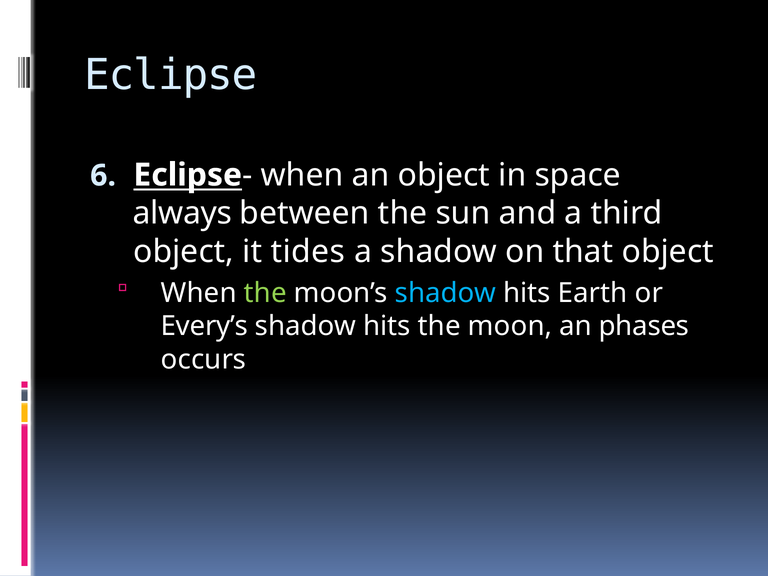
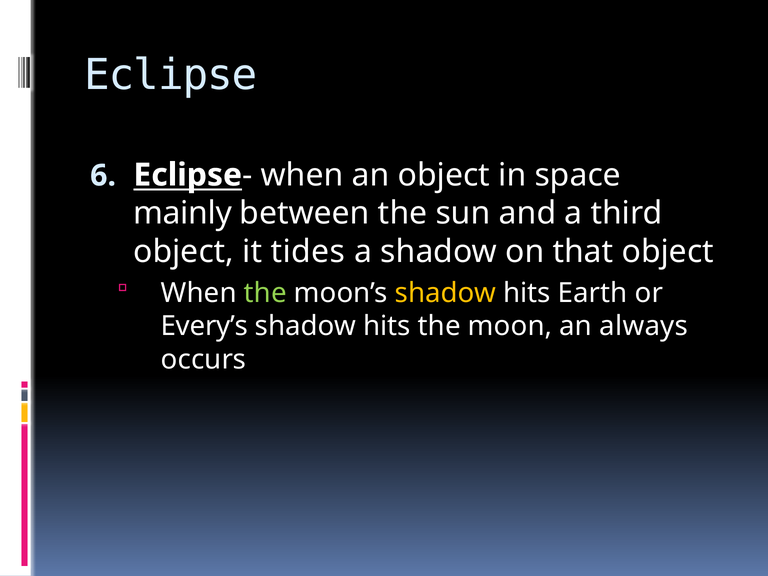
always: always -> mainly
shadow at (445, 293) colour: light blue -> yellow
phases: phases -> always
